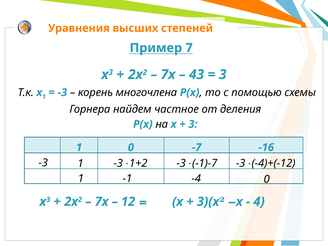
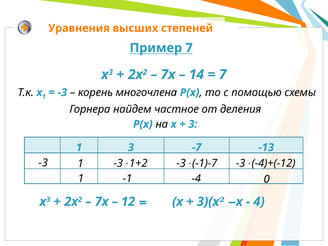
43: 43 -> 14
3 at (223, 75): 3 -> 7
1 0: 0 -> 3
-16: -16 -> -13
